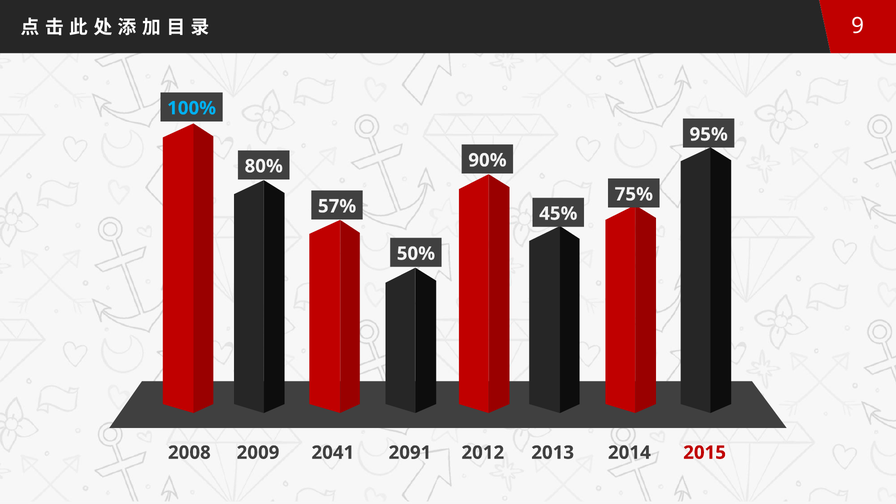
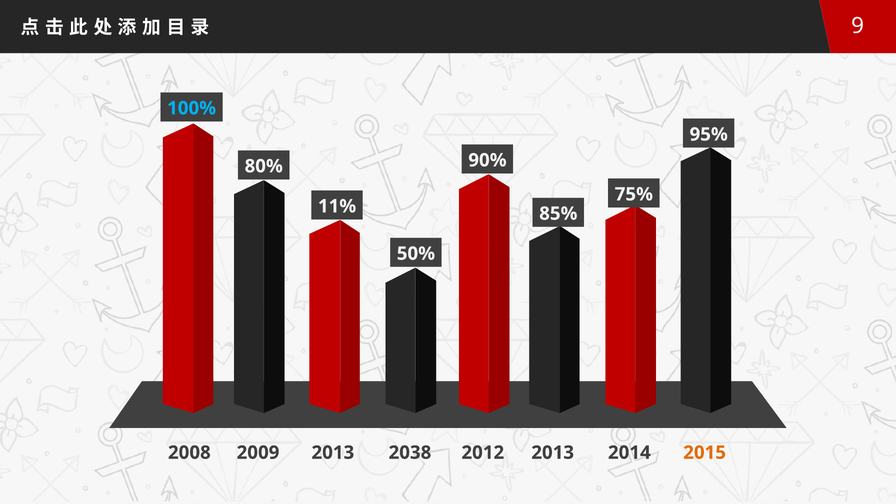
57%: 57% -> 11%
45%: 45% -> 85%
2041 at (333, 453): 2041 -> 2013
2091: 2091 -> 2038
2015 colour: red -> orange
